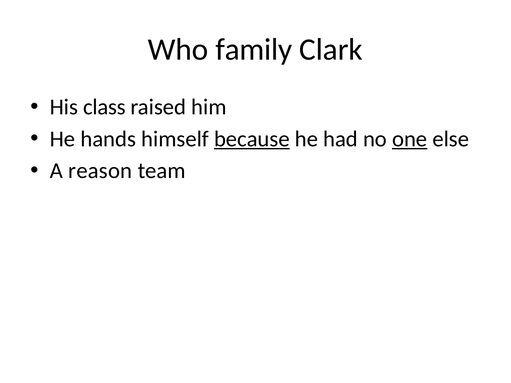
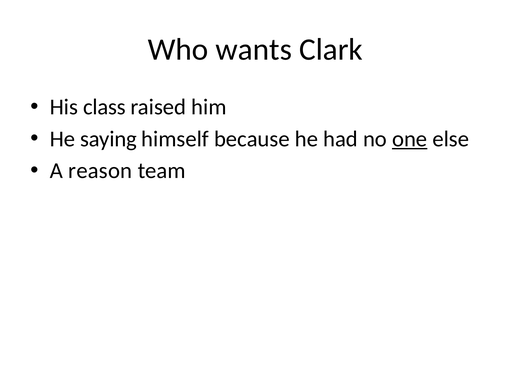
family: family -> wants
hands: hands -> saying
because underline: present -> none
